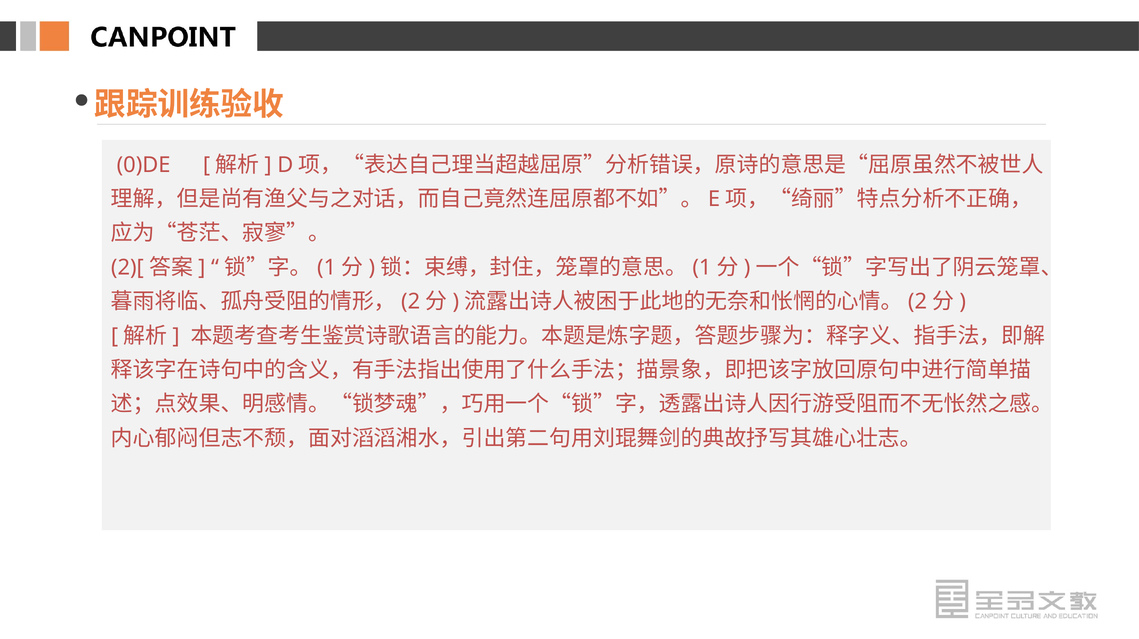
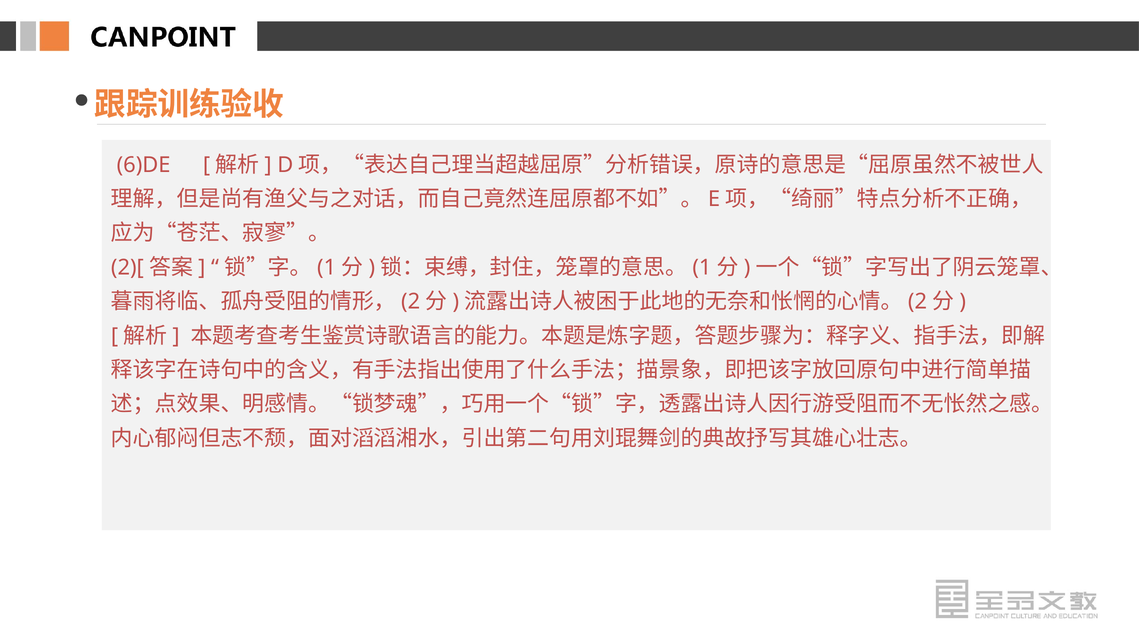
0)DE: 0)DE -> 6)DE
